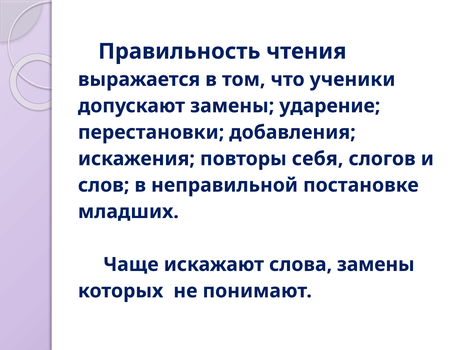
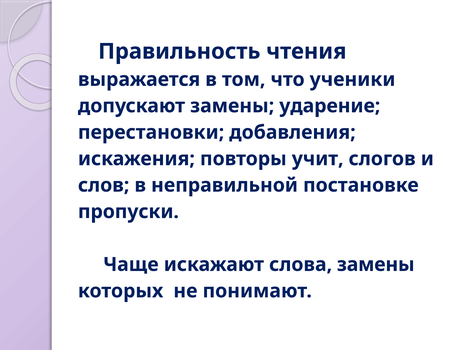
себя: себя -> учит
младших: младших -> пропуски
